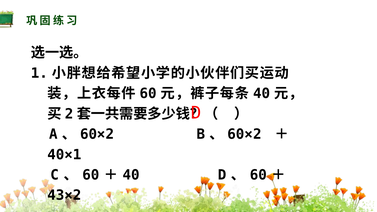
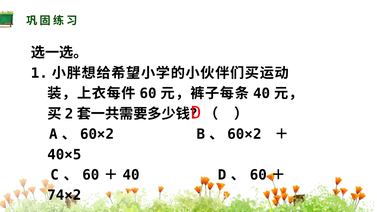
40×1: 40×1 -> 40×5
43×2: 43×2 -> 74×2
